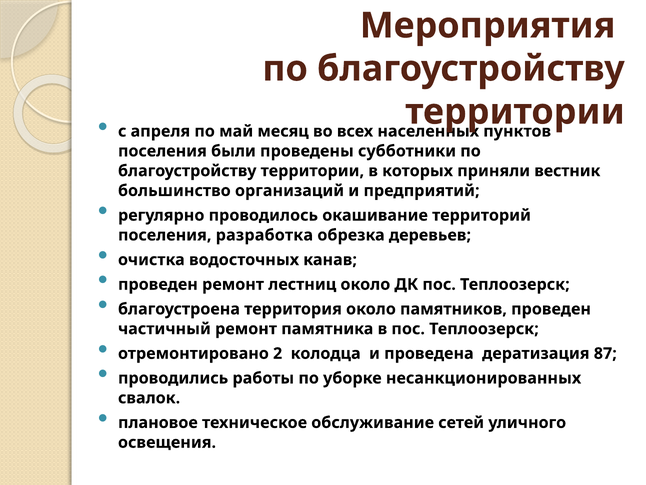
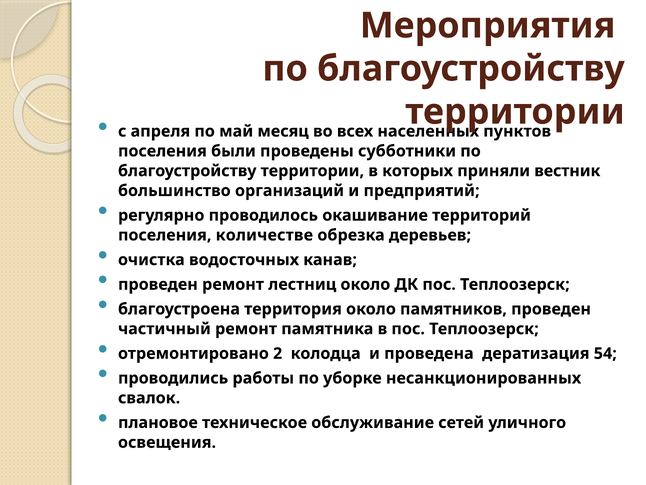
разработка: разработка -> количестве
87: 87 -> 54
